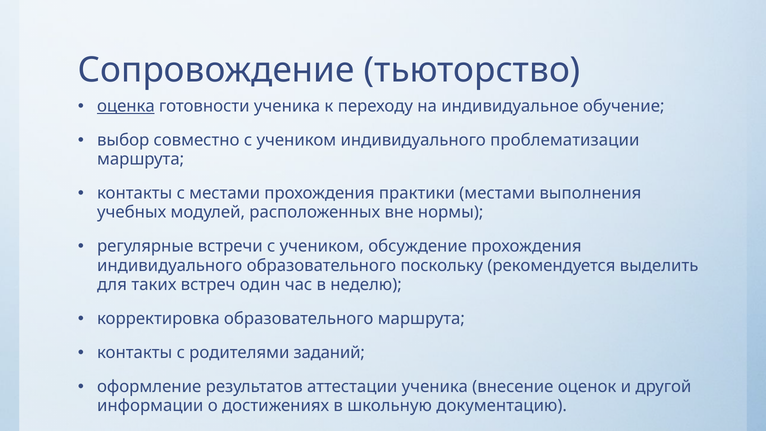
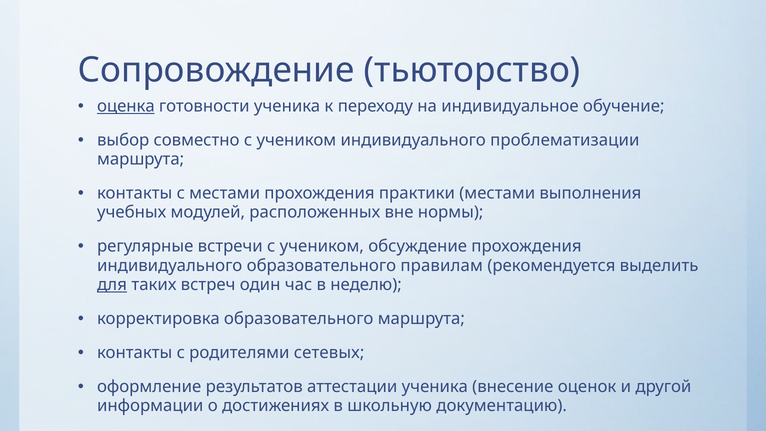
поскольку: поскольку -> правилам
для underline: none -> present
заданий: заданий -> сетевых
